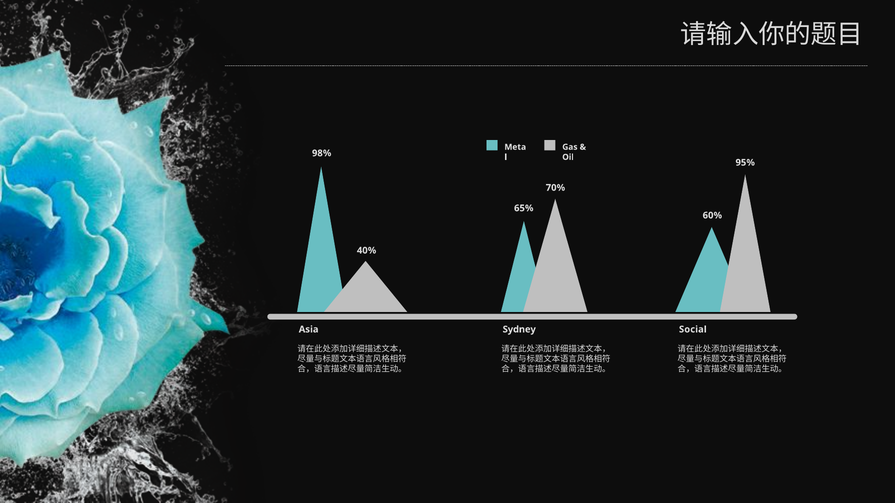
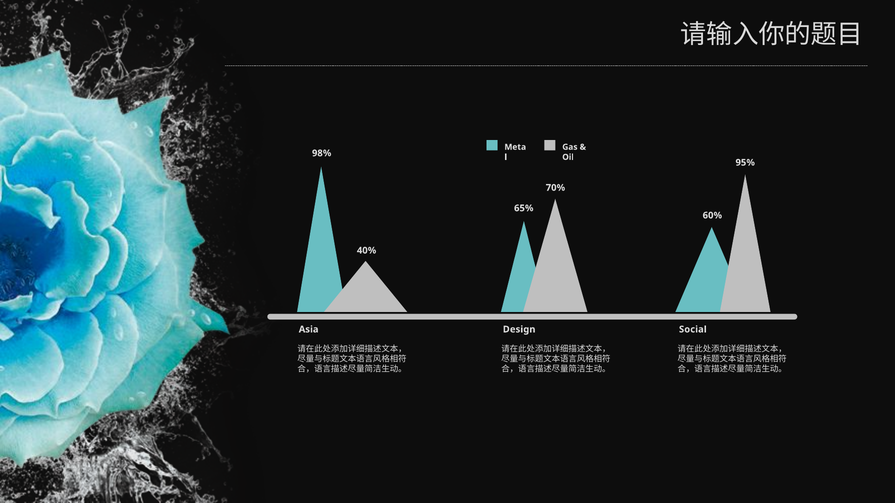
Sydney: Sydney -> Design
